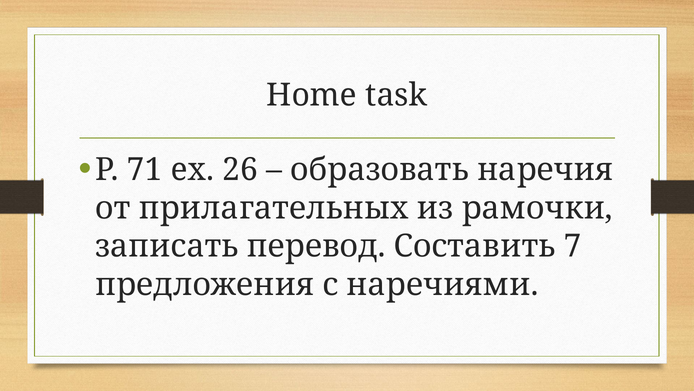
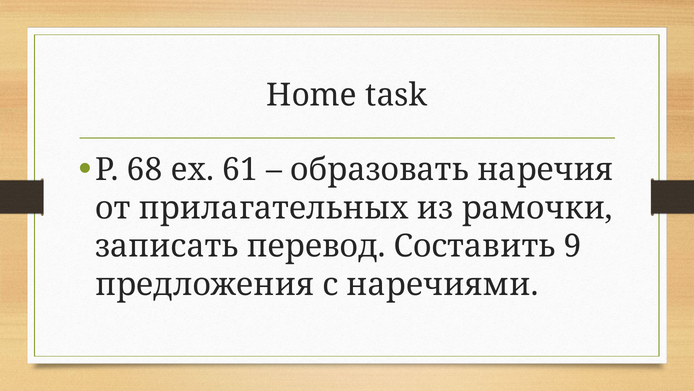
71: 71 -> 68
26: 26 -> 61
7: 7 -> 9
